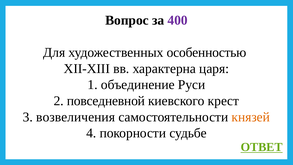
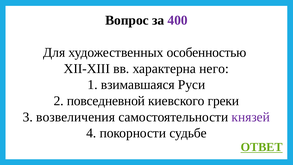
царя: царя -> него
объединение: объединение -> взимавшаяся
крест: крест -> греки
князей colour: orange -> purple
